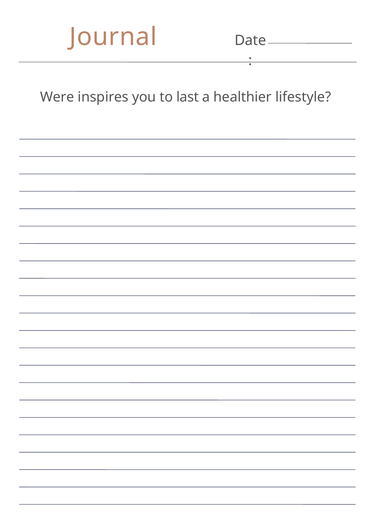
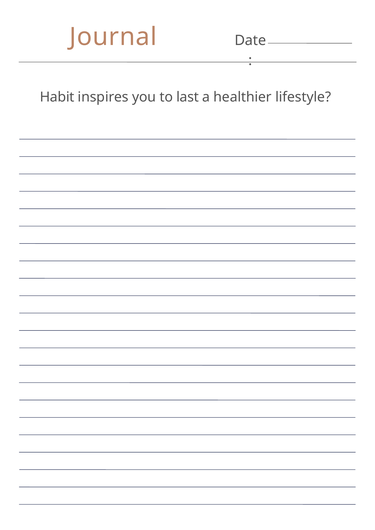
Were: Were -> Habit
